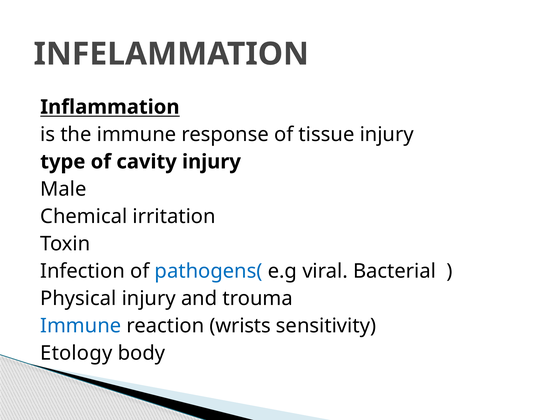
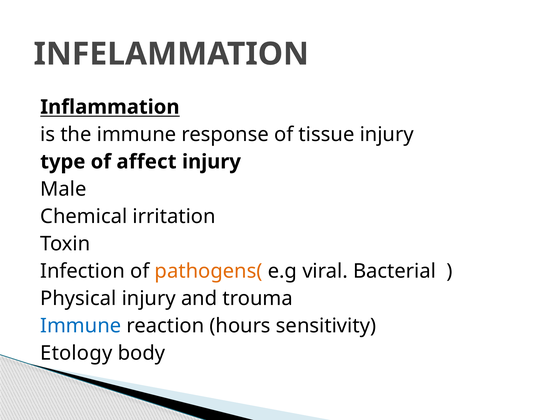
cavity: cavity -> affect
pathogens( colour: blue -> orange
wrists: wrists -> hours
